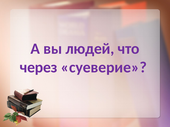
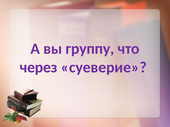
людей: людей -> группу
